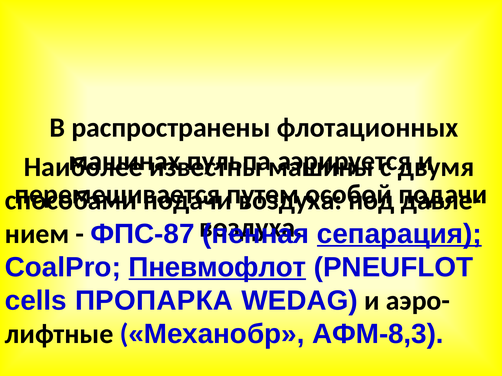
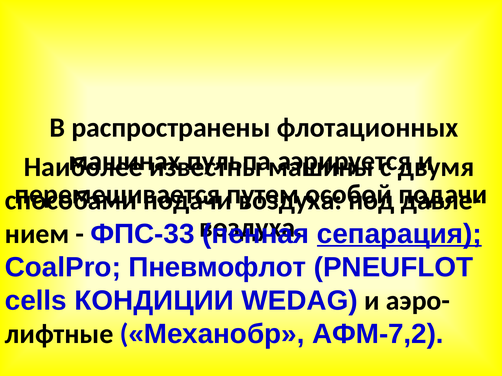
ФПС-87: ФПС-87 -> ФПС-33
Пневмофлот underline: present -> none
ПРОПАРКА: ПРОПАРКА -> КОНДИЦИИ
АФМ-8,3: АФМ-8,3 -> АФМ-7,2
